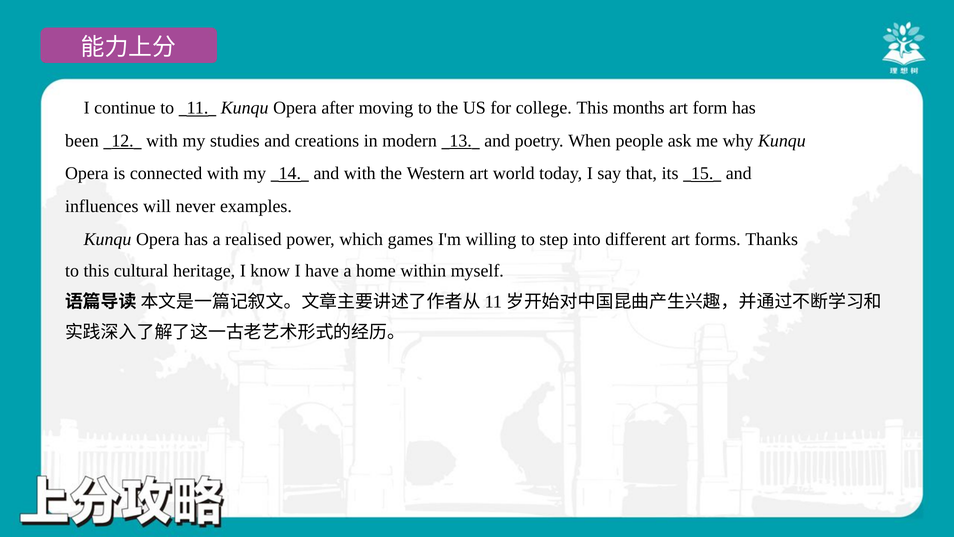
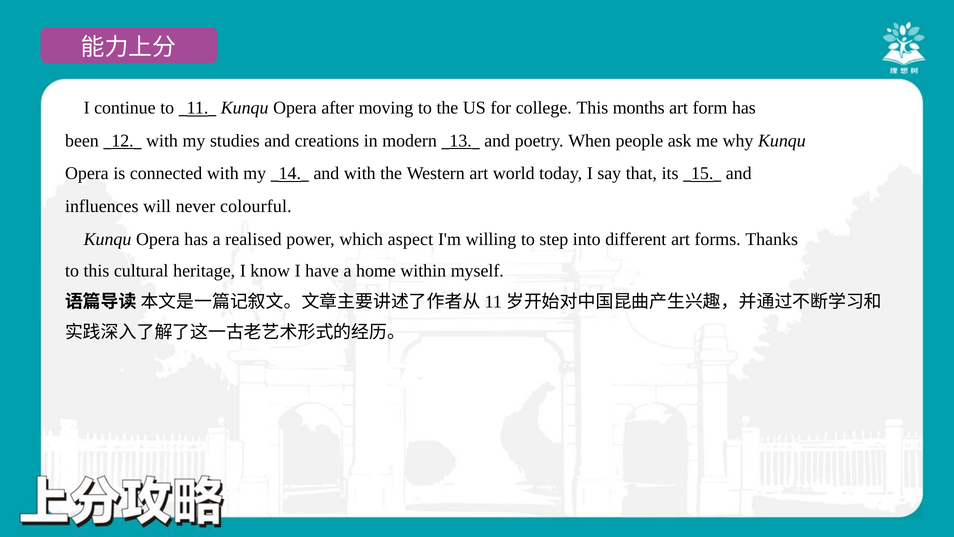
examples: examples -> colourful
games: games -> aspect
